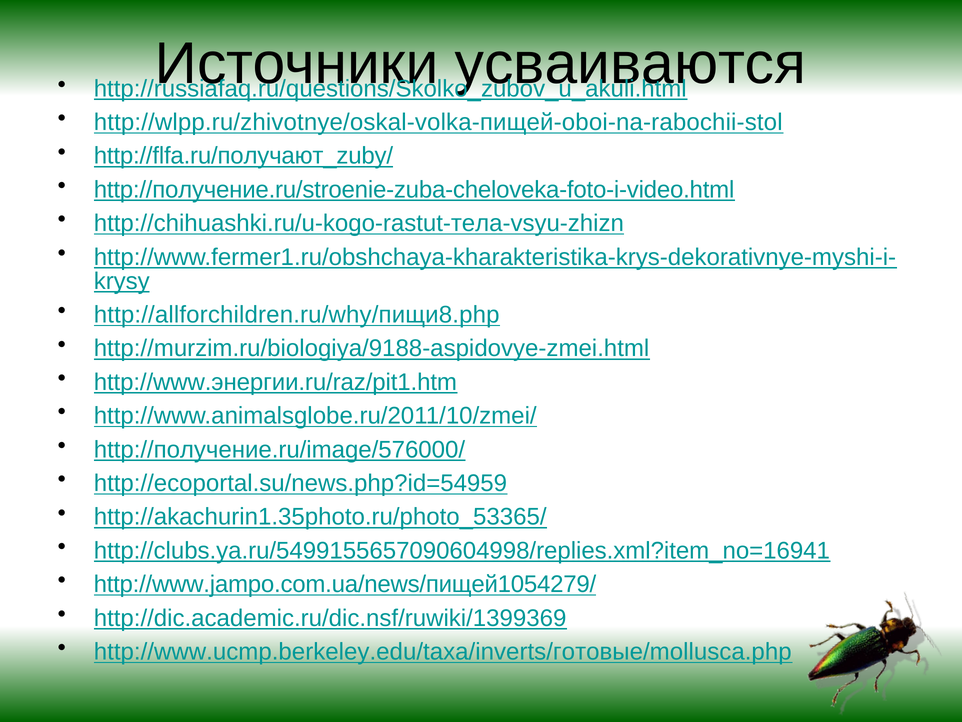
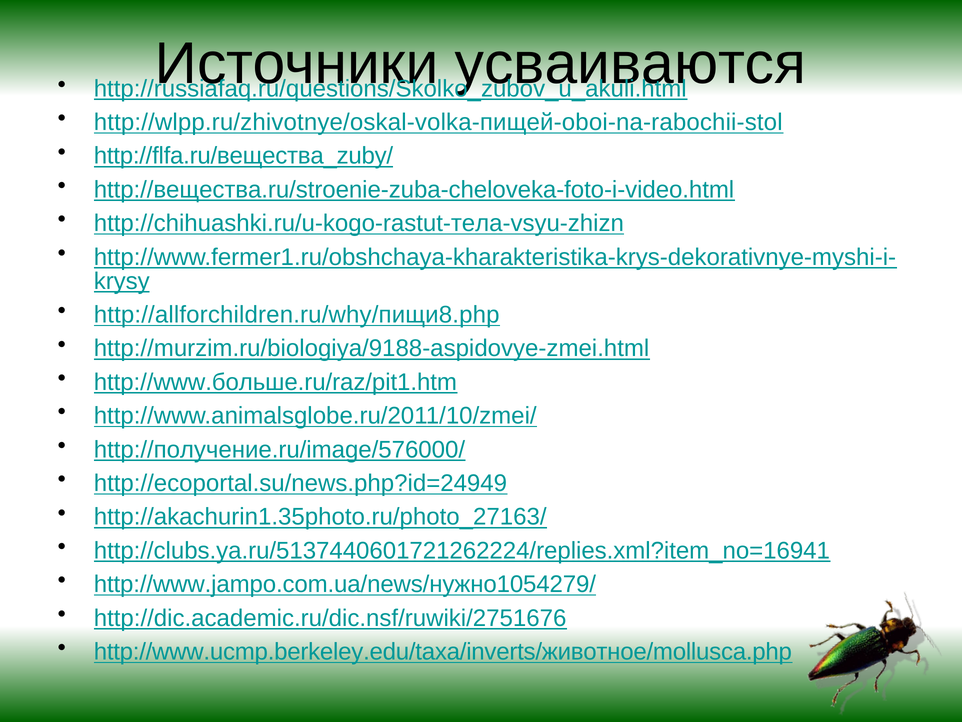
http://flfa.ru/получают_zuby/: http://flfa.ru/получают_zuby/ -> http://flfa.ru/вещества_zuby/
http://получение.ru/stroenie-zuba-cheloveka-foto-i-video.html: http://получение.ru/stroenie-zuba-cheloveka-foto-i-video.html -> http://вещества.ru/stroenie-zuba-cheloveka-foto-i-video.html
http://www.энергии.ru/raz/pit1.htm: http://www.энергии.ru/raz/pit1.htm -> http://www.больше.ru/raz/pit1.htm
http://ecoportal.su/news.php?id=54959: http://ecoportal.su/news.php?id=54959 -> http://ecoportal.su/news.php?id=24949
http://akachurin1.35photo.ru/photo_53365/: http://akachurin1.35photo.ru/photo_53365/ -> http://akachurin1.35photo.ru/photo_27163/
http://clubs.ya.ru/5499155657090604998/replies.xml?item_no=16941: http://clubs.ya.ru/5499155657090604998/replies.xml?item_no=16941 -> http://clubs.ya.ru/5137440601721262224/replies.xml?item_no=16941
http://www.jampo.com.ua/news/пищей1054279/: http://www.jampo.com.ua/news/пищей1054279/ -> http://www.jampo.com.ua/news/нужно1054279/
http://dic.academic.ru/dic.nsf/ruwiki/1399369: http://dic.academic.ru/dic.nsf/ruwiki/1399369 -> http://dic.academic.ru/dic.nsf/ruwiki/2751676
http://www.ucmp.berkeley.edu/taxa/inverts/готовые/mollusca.php: http://www.ucmp.berkeley.edu/taxa/inverts/готовые/mollusca.php -> http://www.ucmp.berkeley.edu/taxa/inverts/животное/mollusca.php
